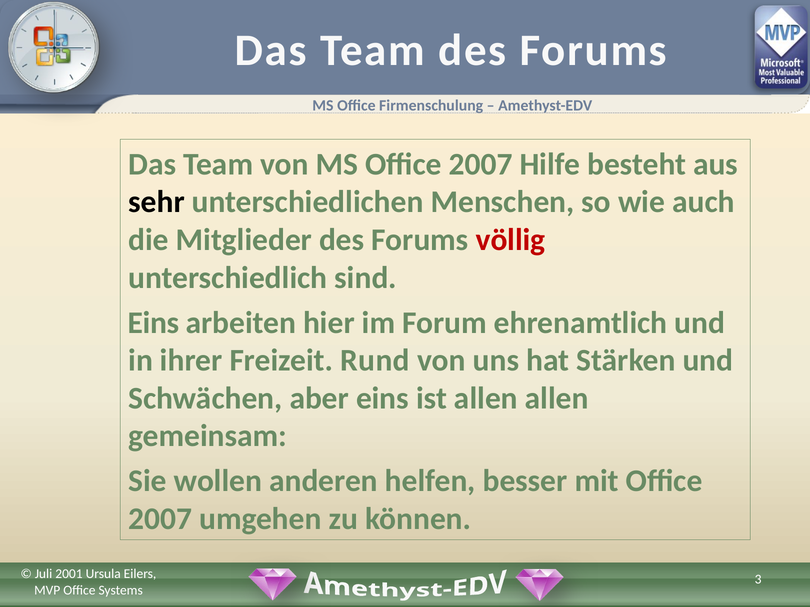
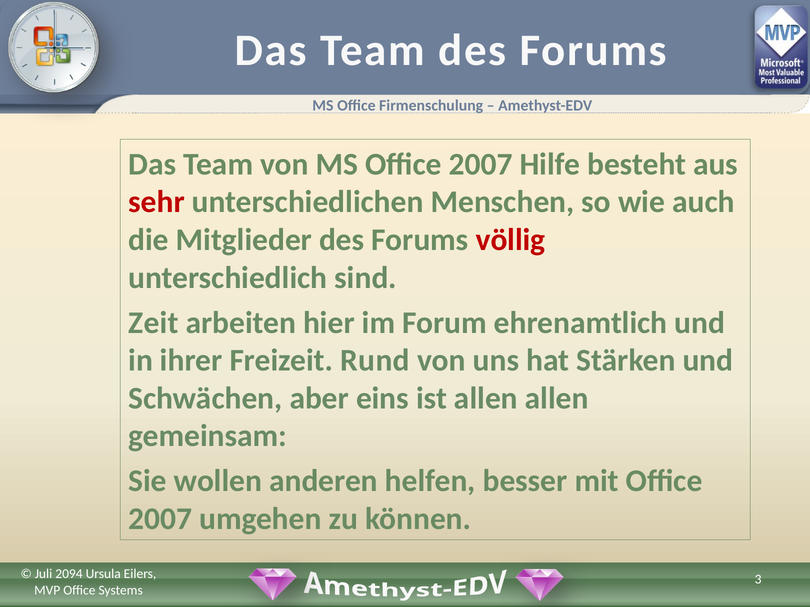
sehr colour: black -> red
Eins at (154, 323): Eins -> Zeit
2001: 2001 -> 2094
